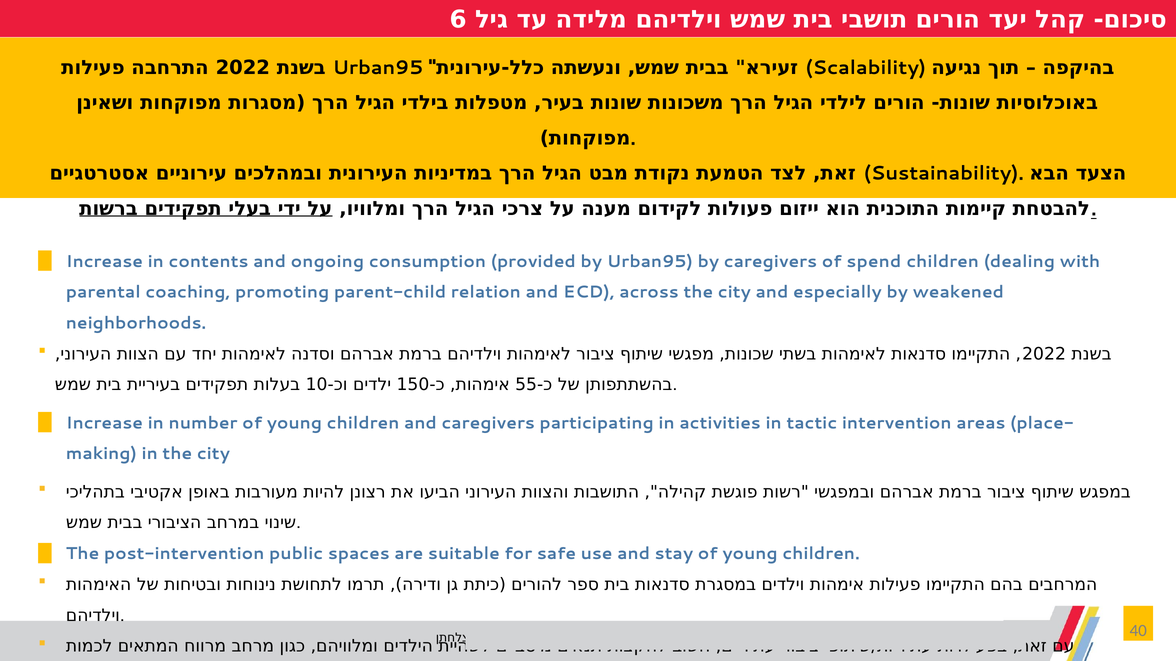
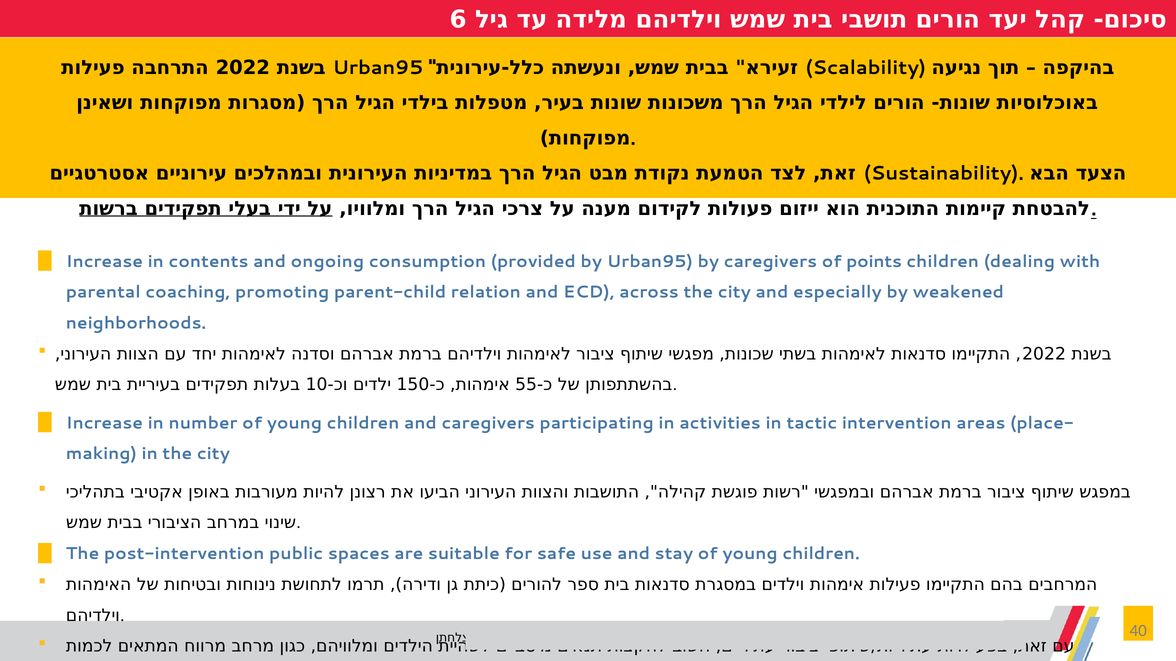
spend: spend -> points
